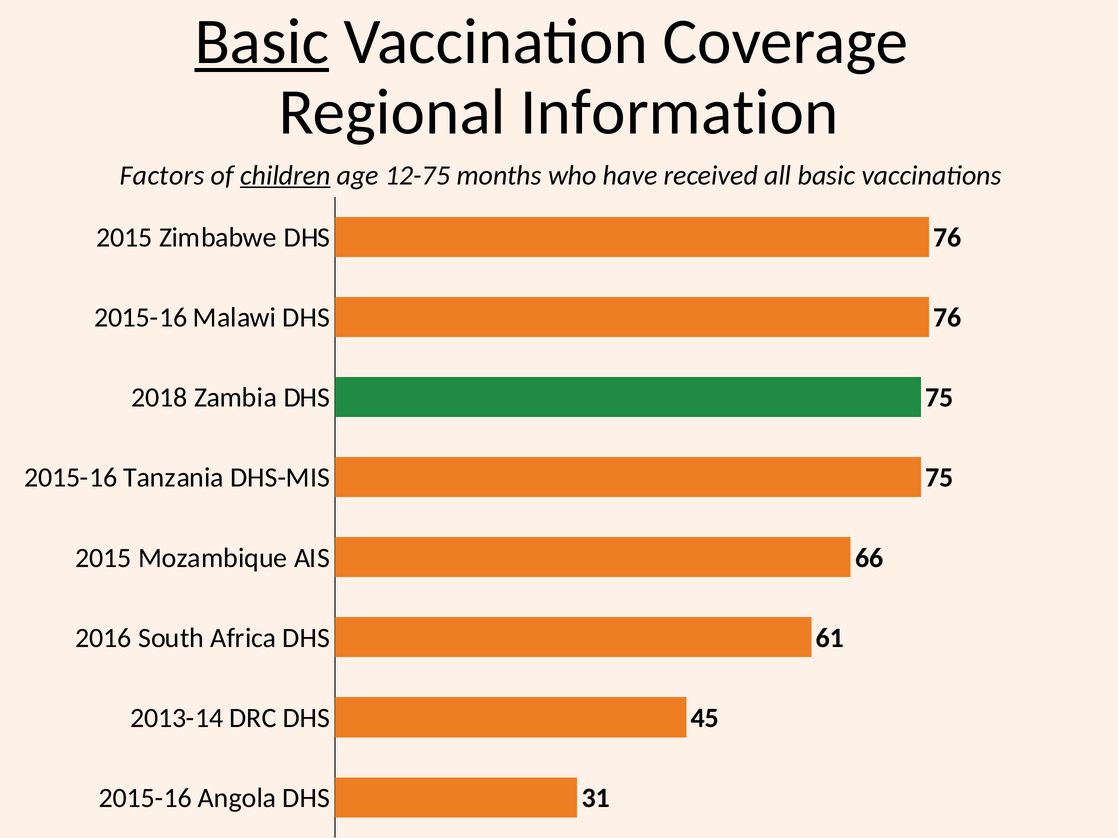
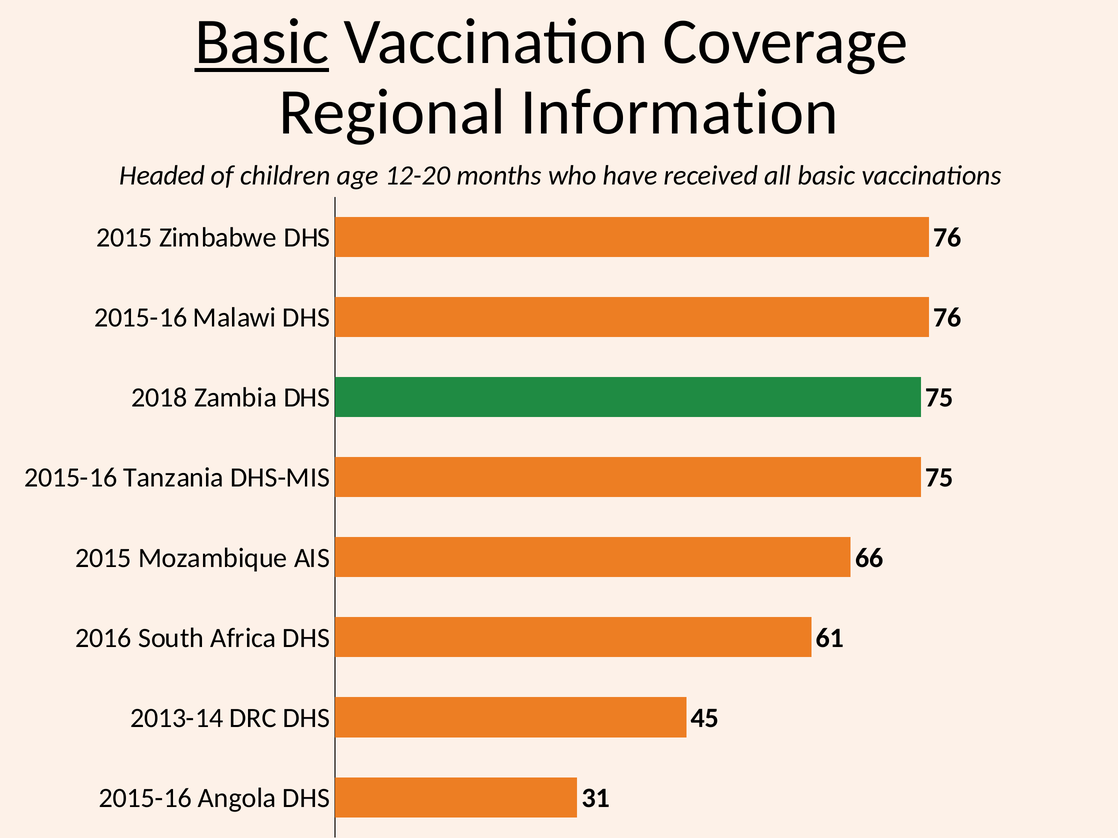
Factors: Factors -> Headed
children underline: present -> none
12-75: 12-75 -> 12-20
